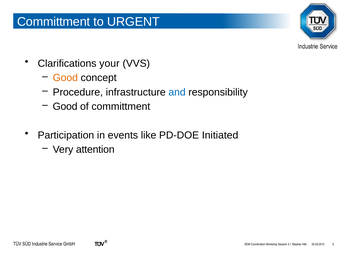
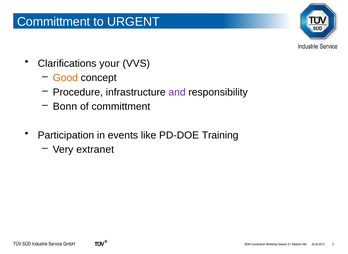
and colour: blue -> purple
Good at (65, 107): Good -> Bonn
Initiated: Initiated -> Training
attention: attention -> extranet
